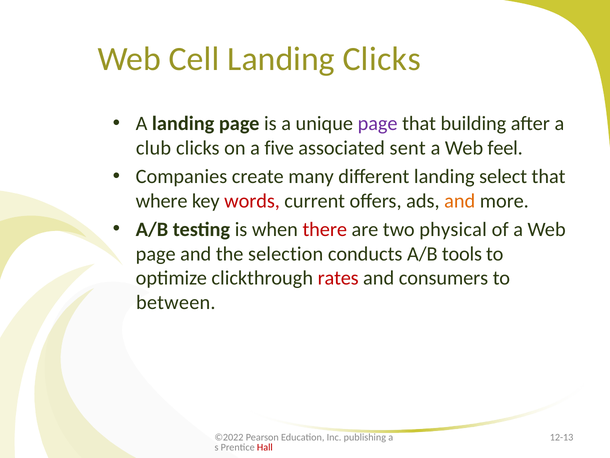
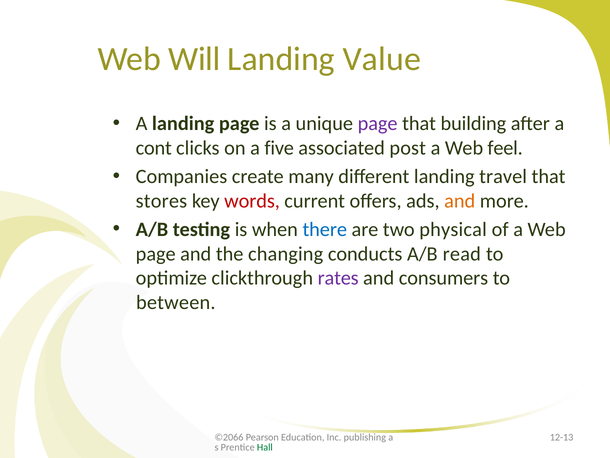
Cell: Cell -> Will
Landing Clicks: Clicks -> Value
club: club -> cont
sent: sent -> post
select: select -> travel
where: where -> stores
there colour: red -> blue
selection: selection -> changing
tools: tools -> read
rates colour: red -> purple
©2022: ©2022 -> ©2066
Hall colour: red -> green
